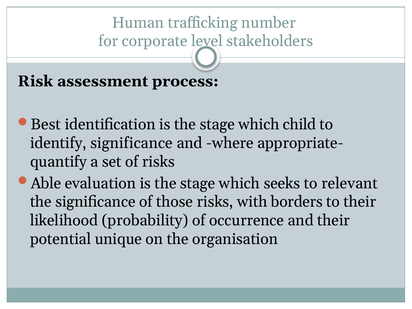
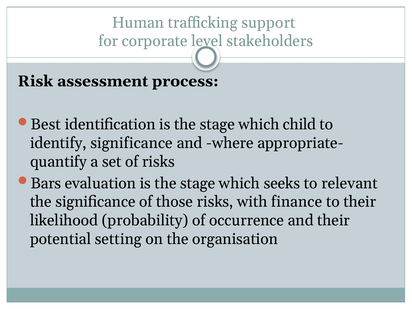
number: number -> support
Able: Able -> Bars
borders: borders -> finance
unique: unique -> setting
